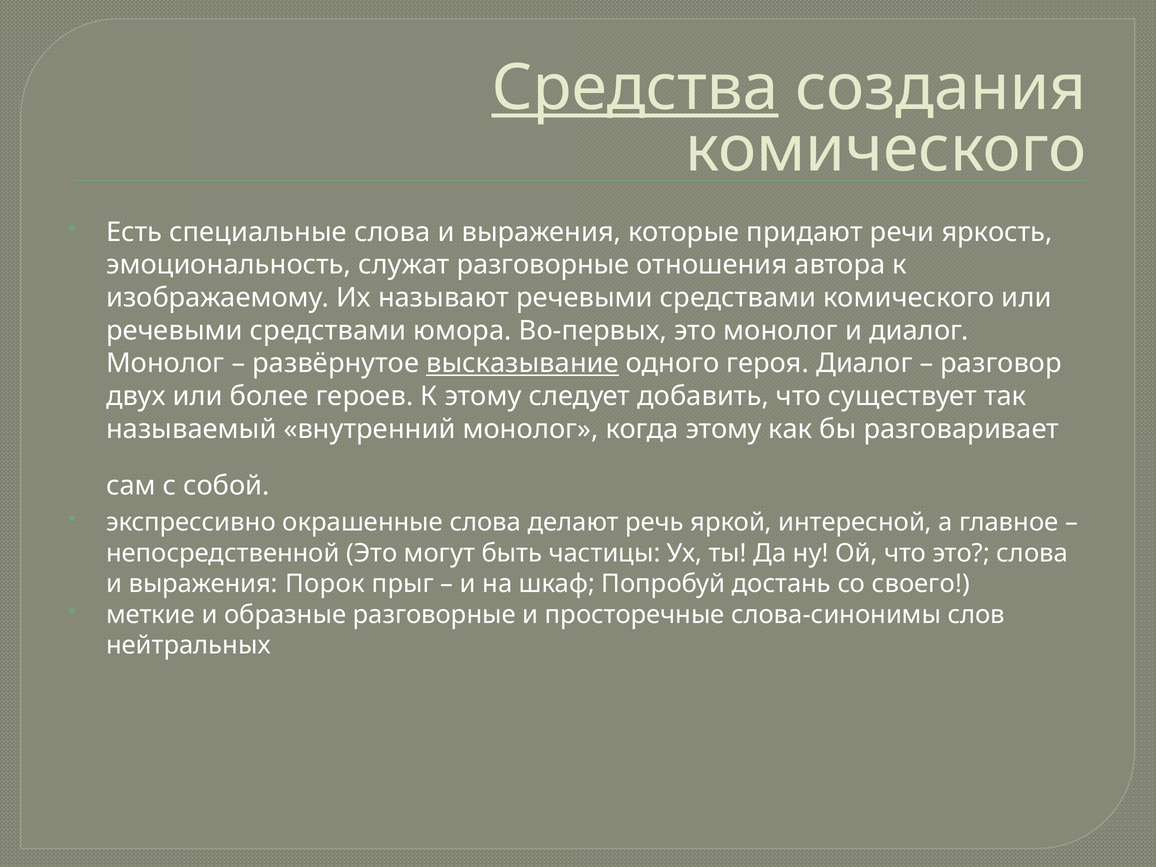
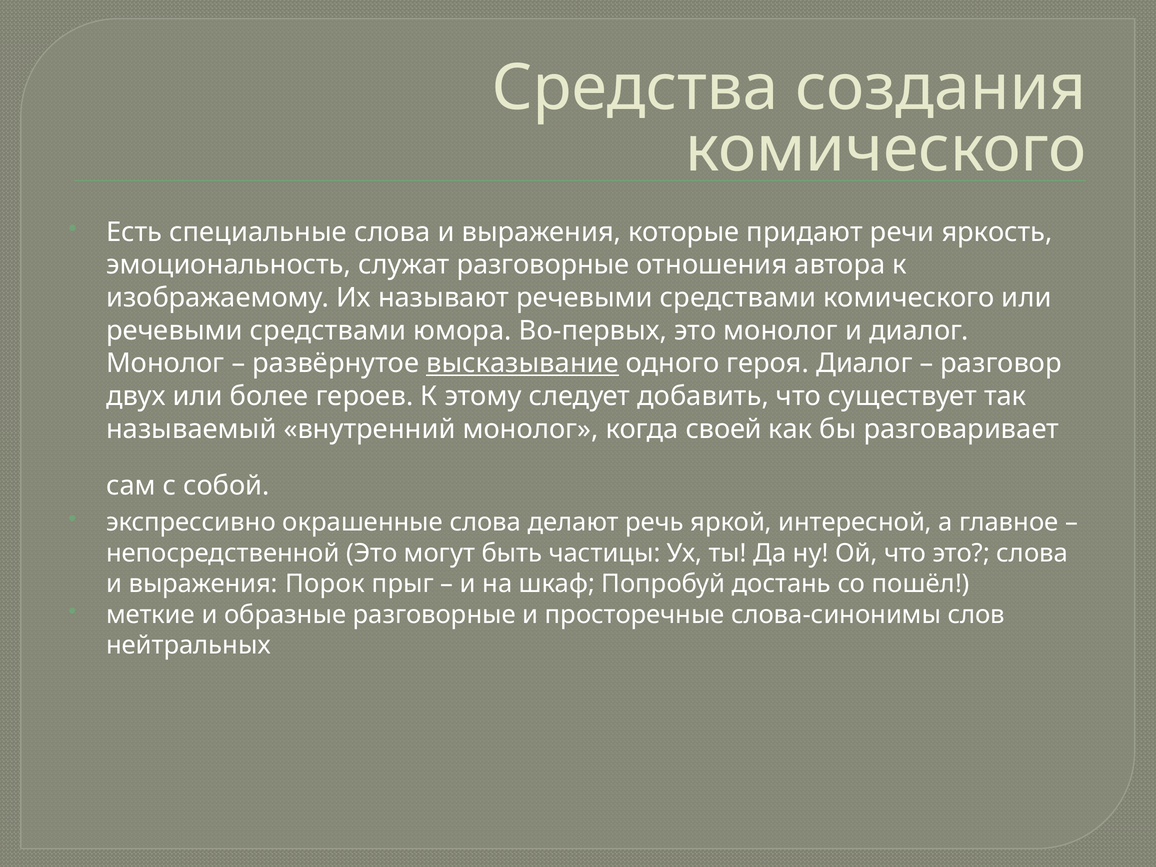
Средства underline: present -> none
когда этому: этому -> своей
своего: своего -> пошёл
